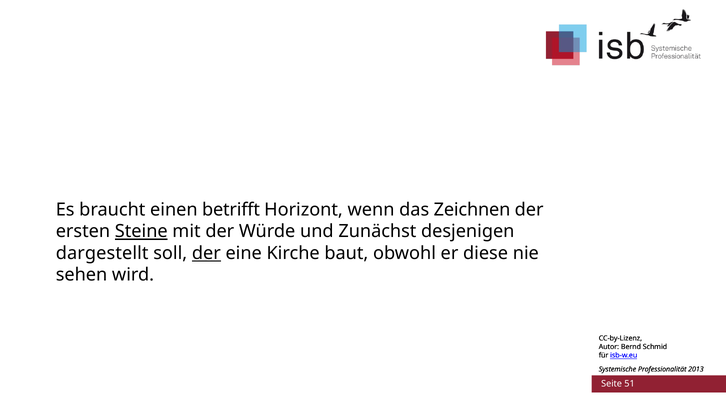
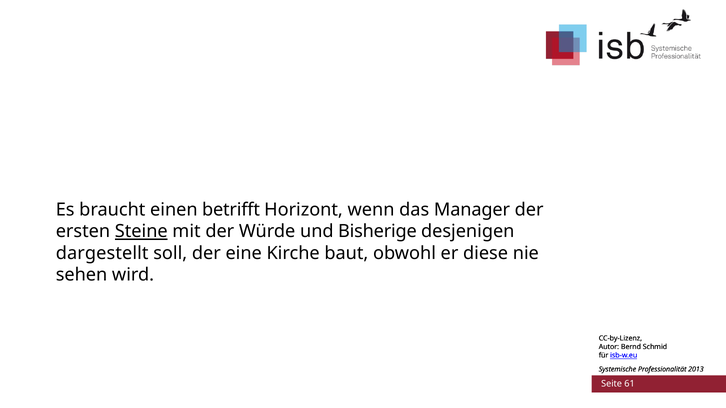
Zeichnen: Zeichnen -> Manager
Zunächst: Zunächst -> Bisherige
der at (206, 253) underline: present -> none
51: 51 -> 61
